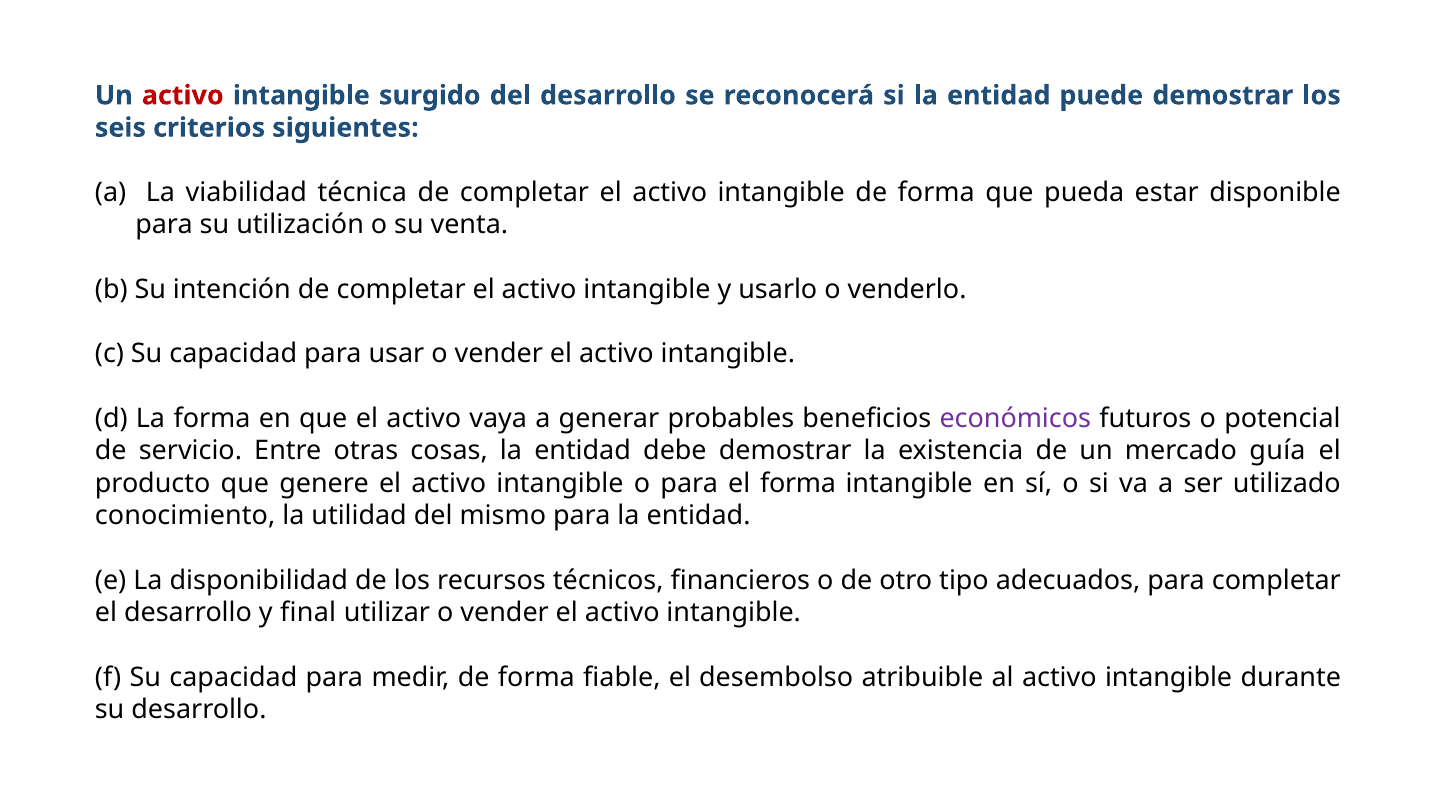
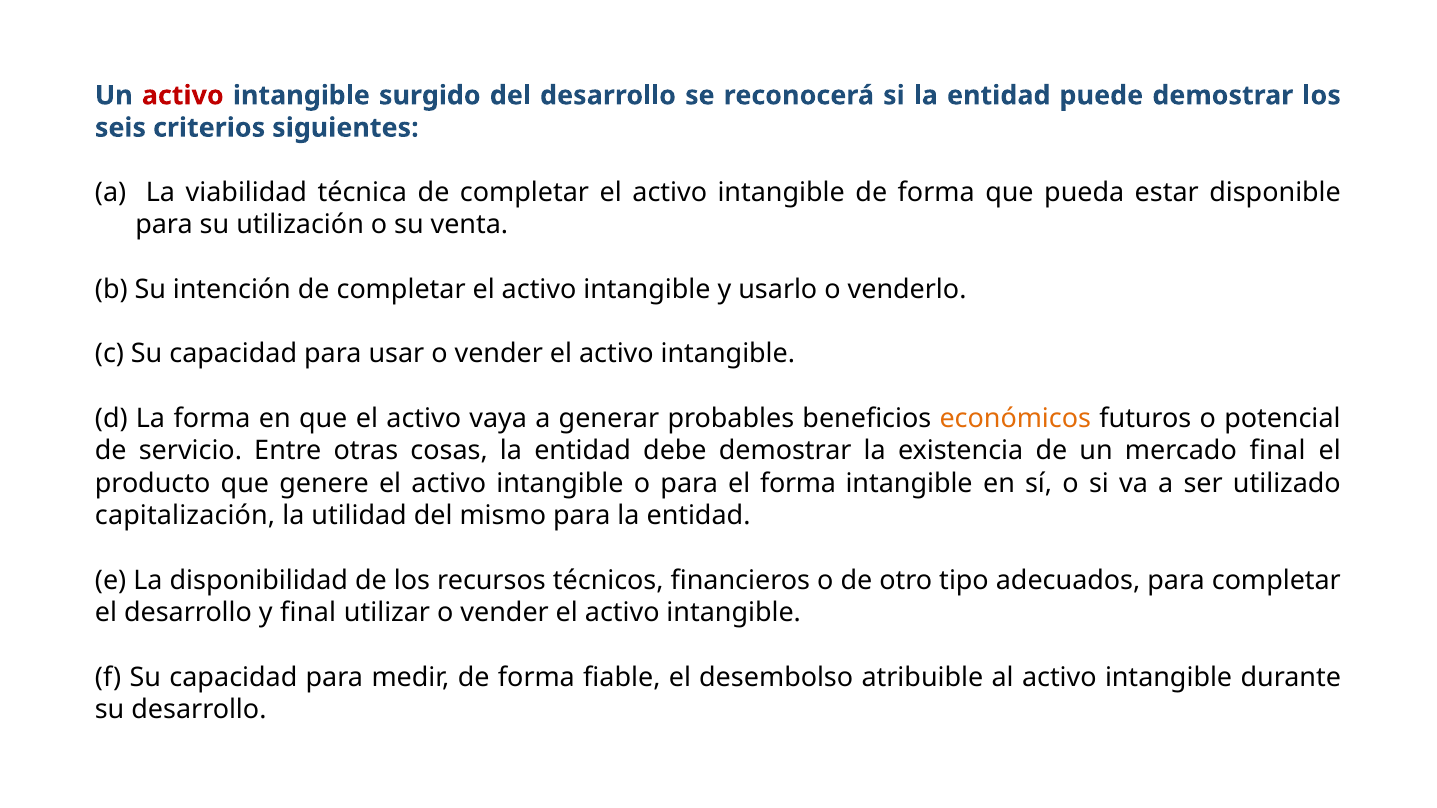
económicos colour: purple -> orange
mercado guía: guía -> final
conocimiento: conocimiento -> capitalización
